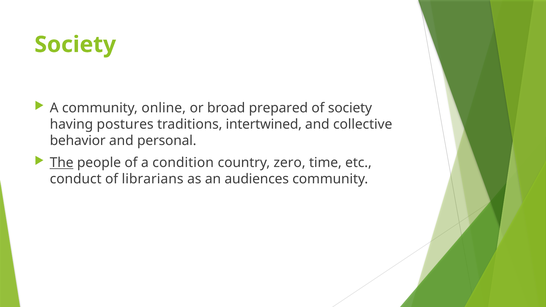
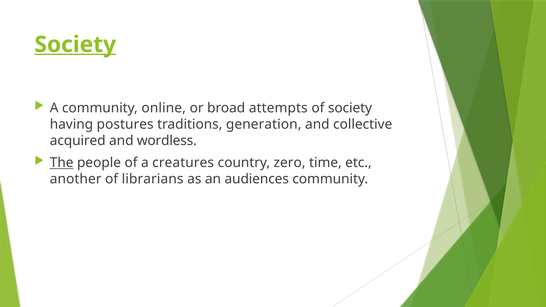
Society at (75, 45) underline: none -> present
prepared: prepared -> attempts
intertwined: intertwined -> generation
behavior: behavior -> acquired
personal: personal -> wordless
condition: condition -> creatures
conduct: conduct -> another
